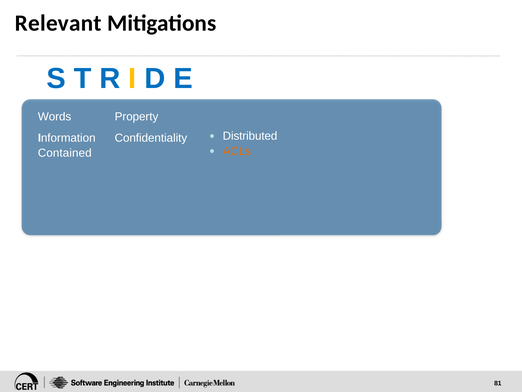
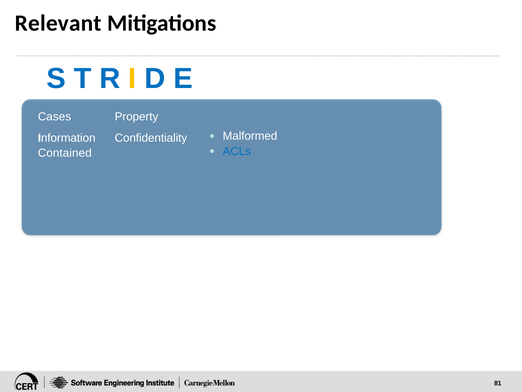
Words: Words -> Cases
Distributed: Distributed -> Malformed
ACLs colour: orange -> blue
